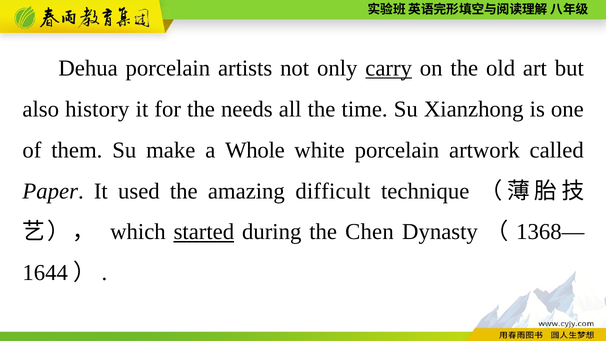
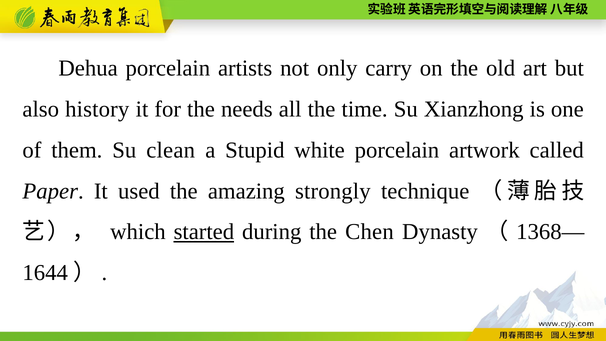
carry underline: present -> none
make: make -> clean
Whole: Whole -> Stupid
difficult: difficult -> strongly
